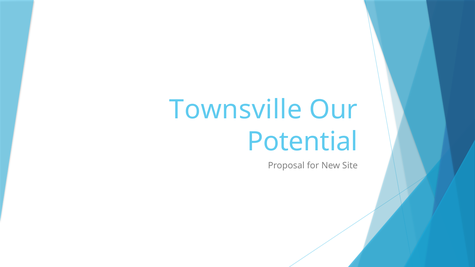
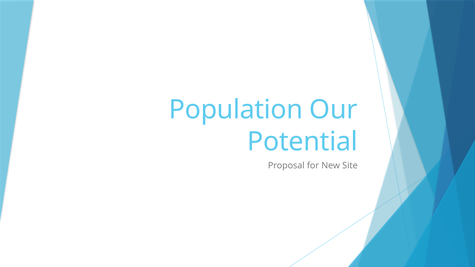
Townsville: Townsville -> Population
